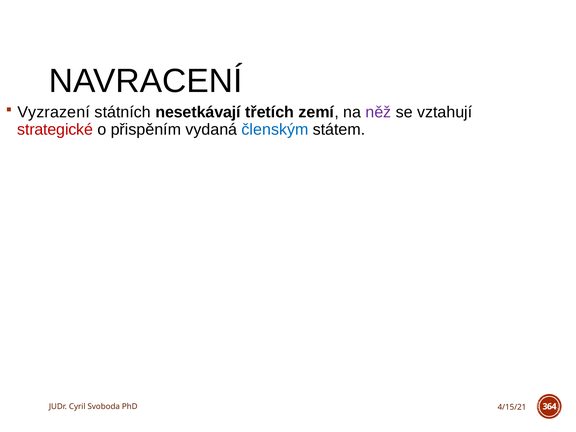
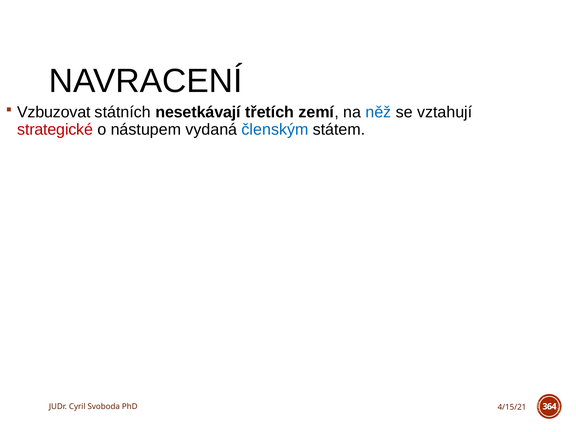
Vyzrazení: Vyzrazení -> Vzbuzovat
něž colour: purple -> blue
přispěním: přispěním -> nástupem
